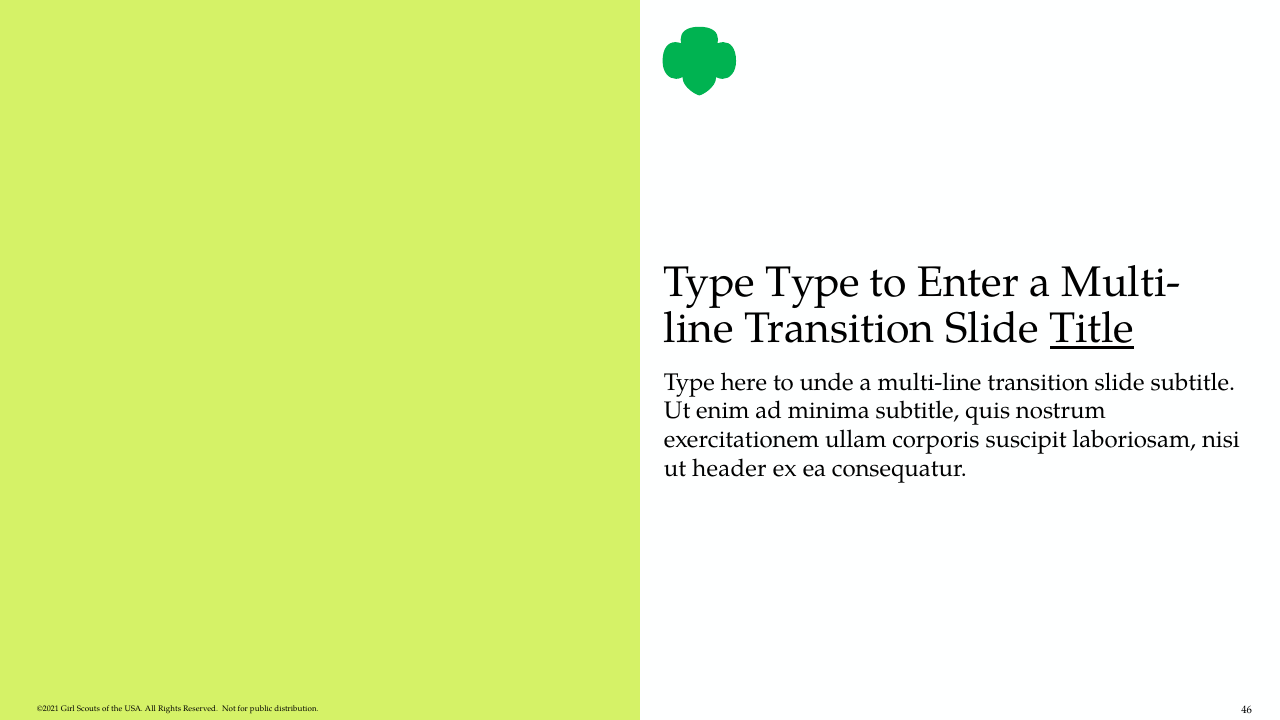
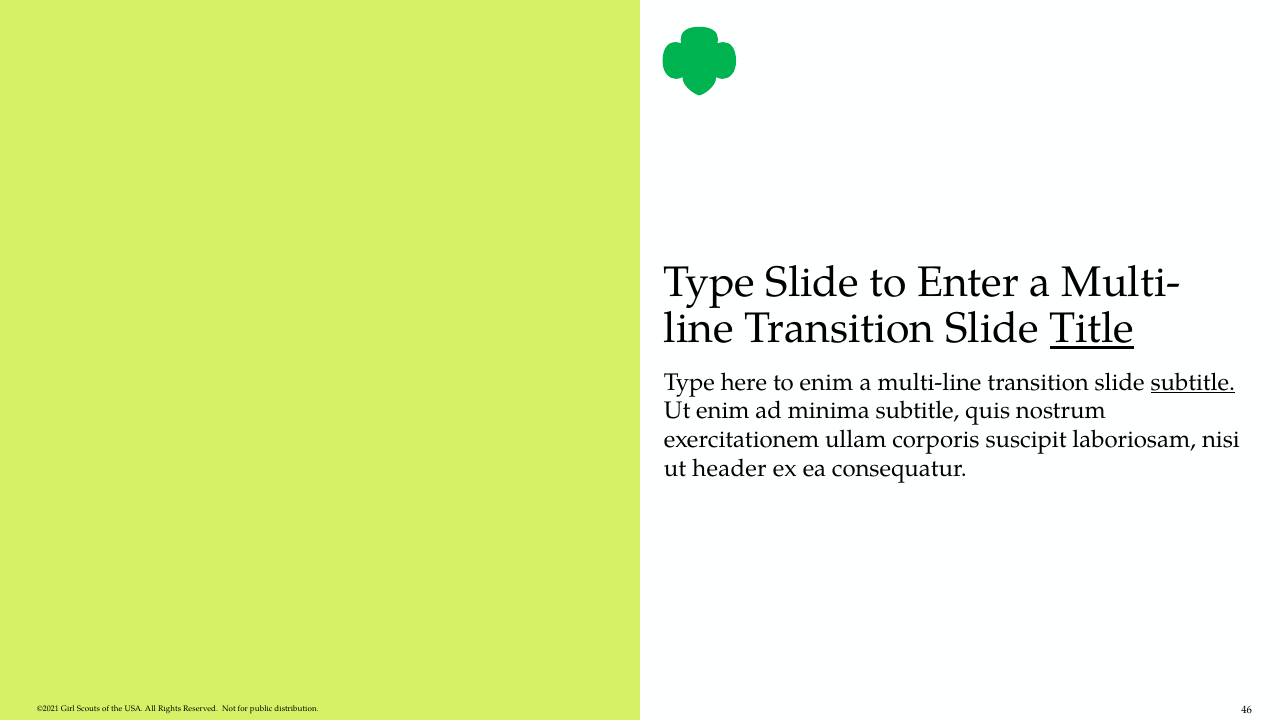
Type Type: Type -> Slide
to unde: unde -> enim
subtitle at (1193, 382) underline: none -> present
